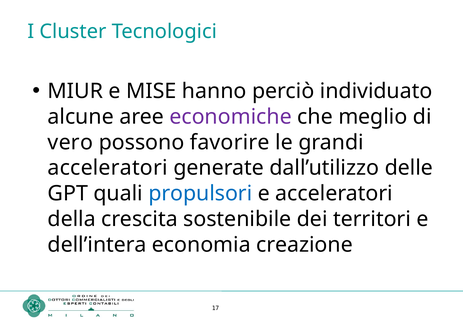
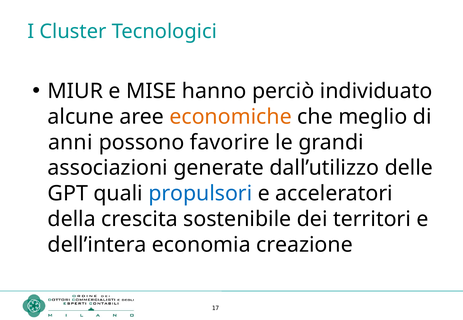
economiche colour: purple -> orange
vero: vero -> anni
acceleratori at (108, 168): acceleratori -> associazioni
